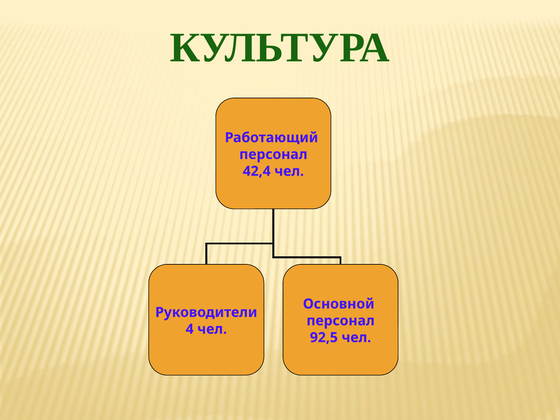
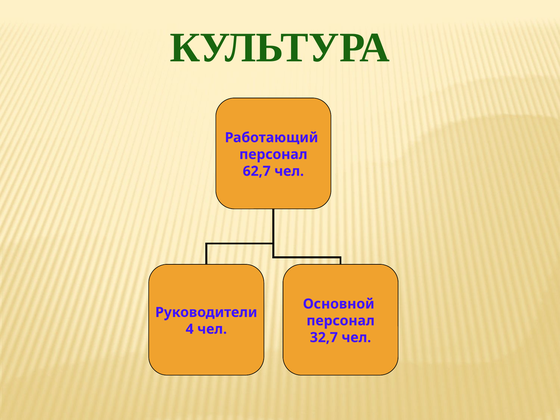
42,4: 42,4 -> 62,7
92,5: 92,5 -> 32,7
